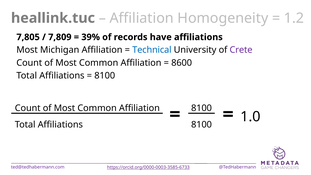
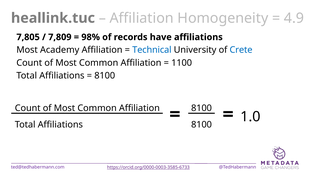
1.2: 1.2 -> 4.9
39%: 39% -> 98%
Michigan: Michigan -> Academy
Crete colour: purple -> blue
8600: 8600 -> 1100
